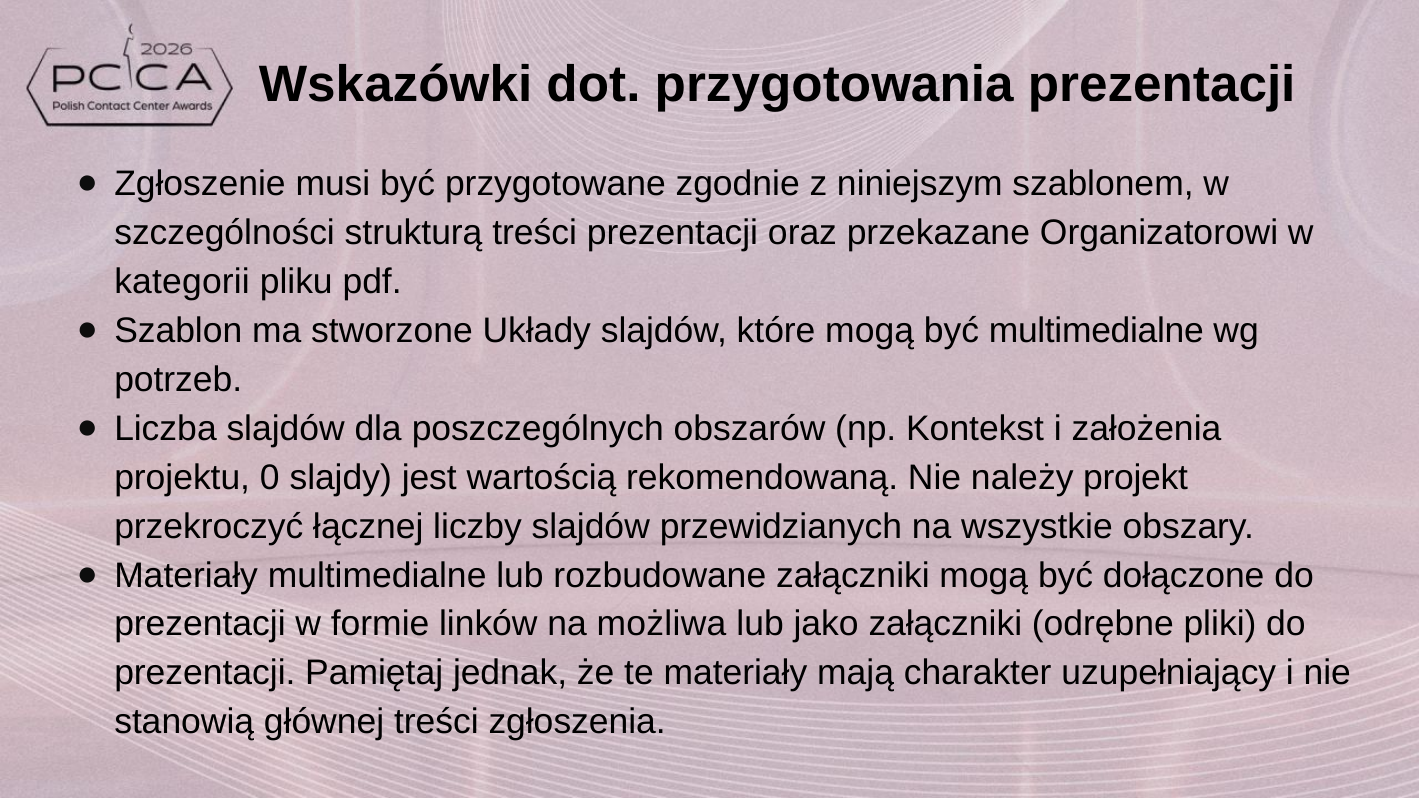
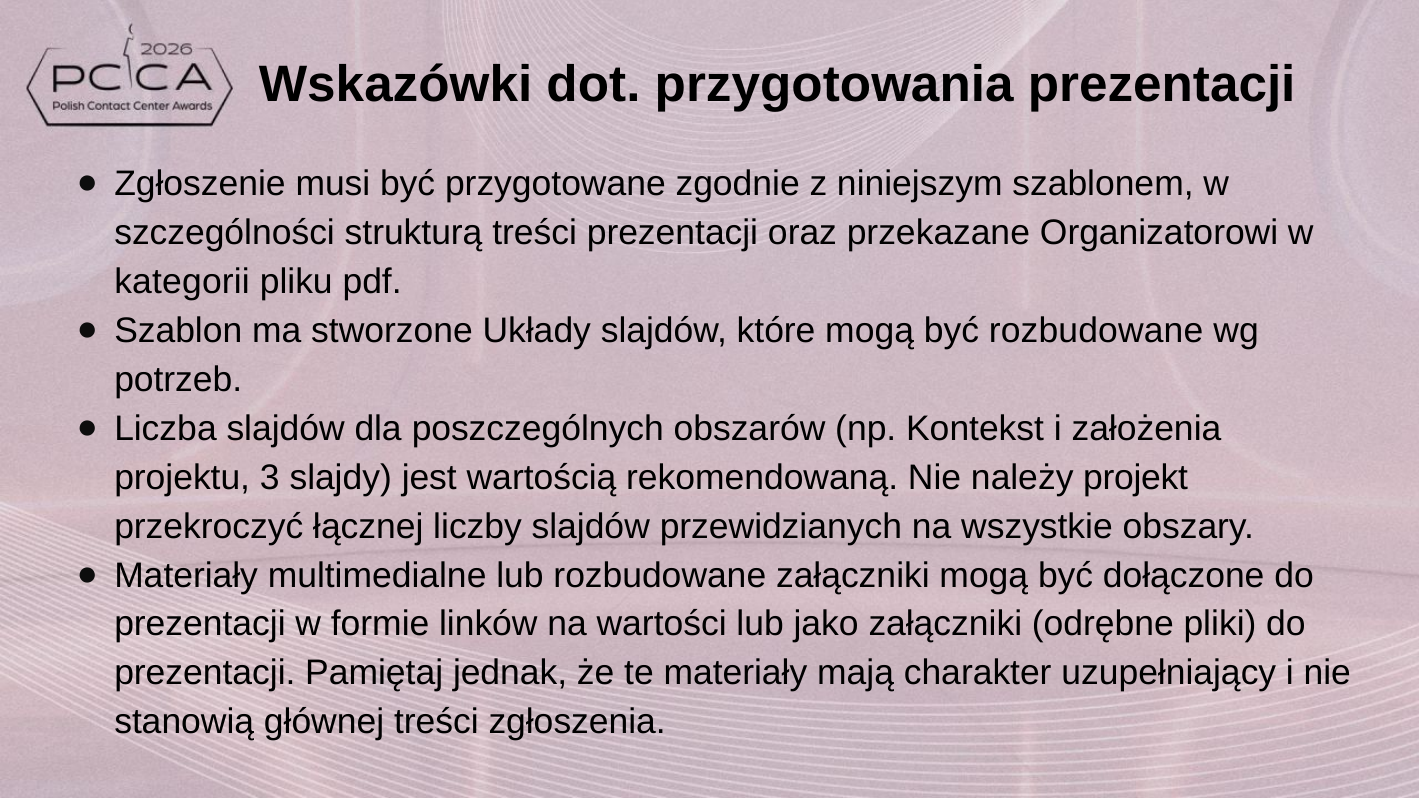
być multimedialne: multimedialne -> rozbudowane
0: 0 -> 3
możliwa: możliwa -> wartości
